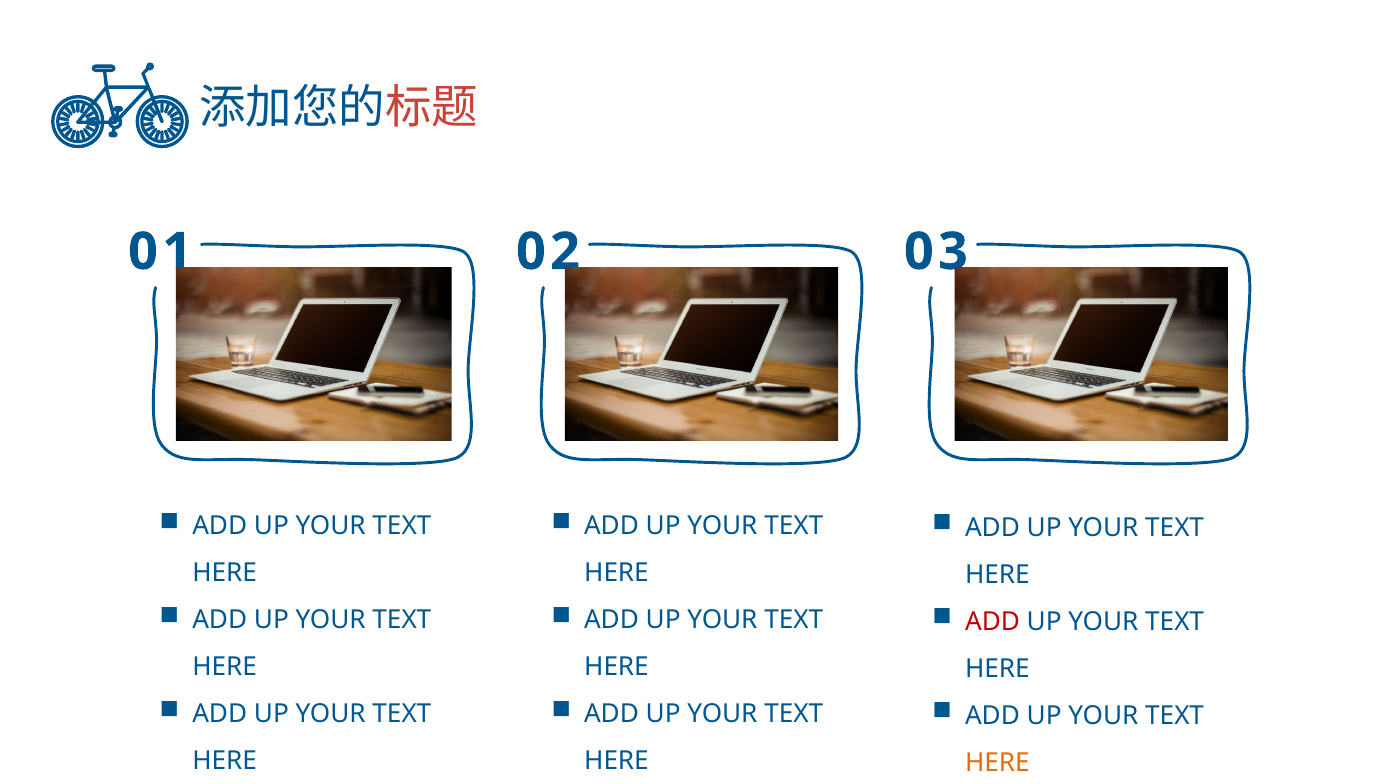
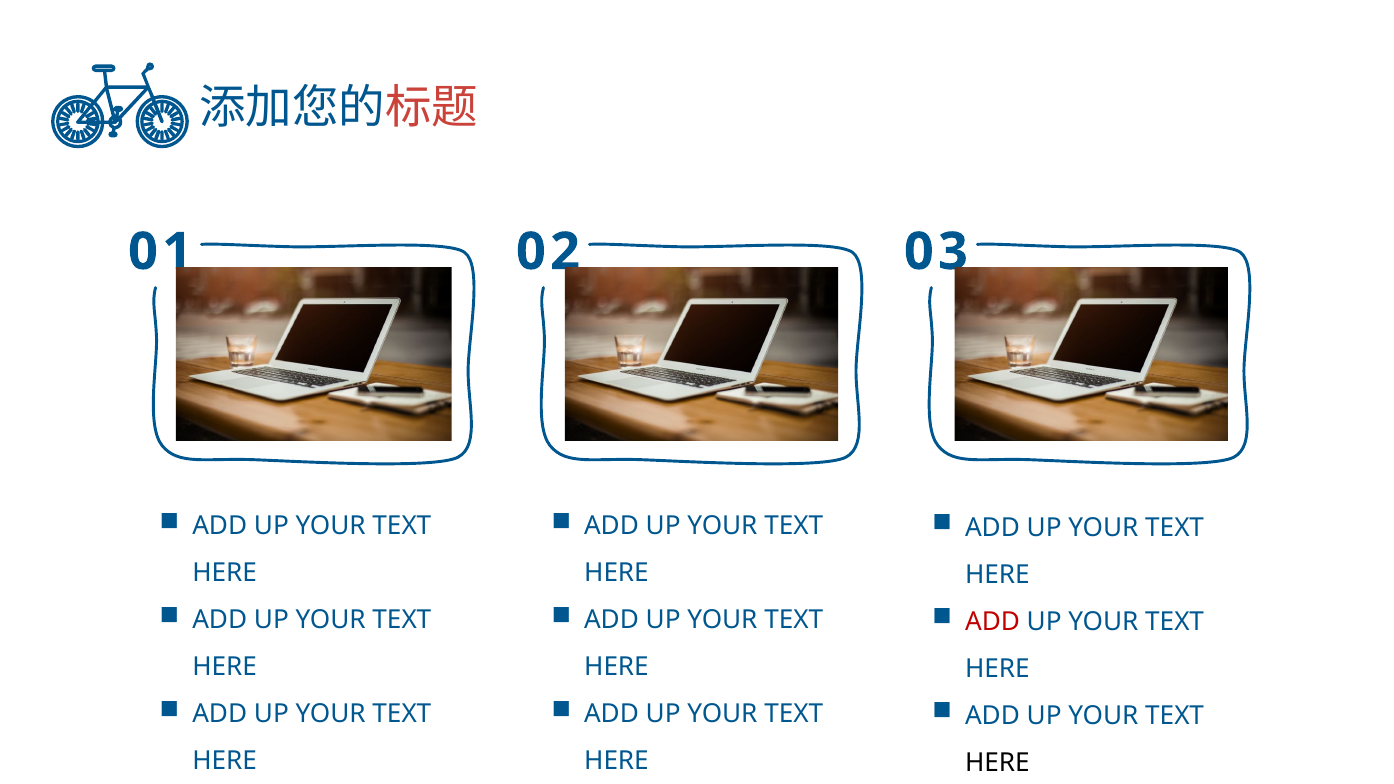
HERE at (997, 763) colour: orange -> black
